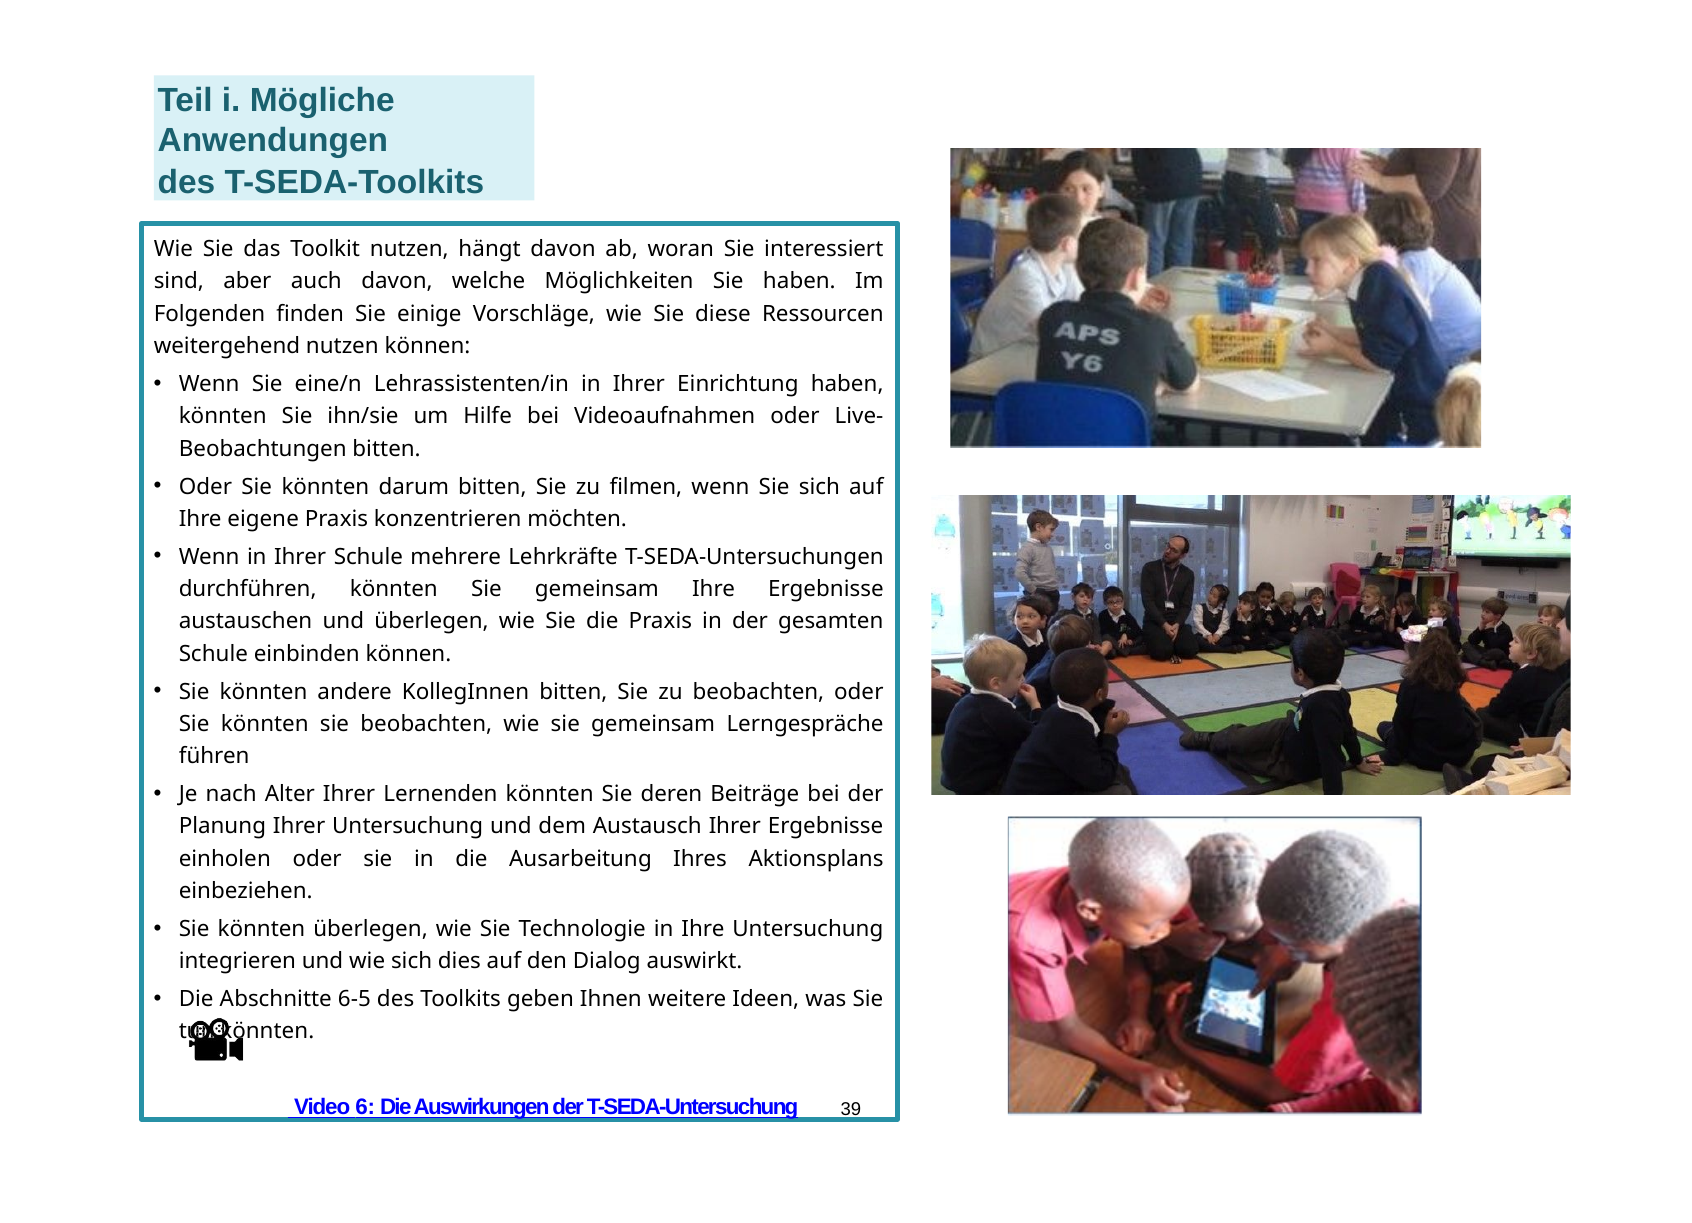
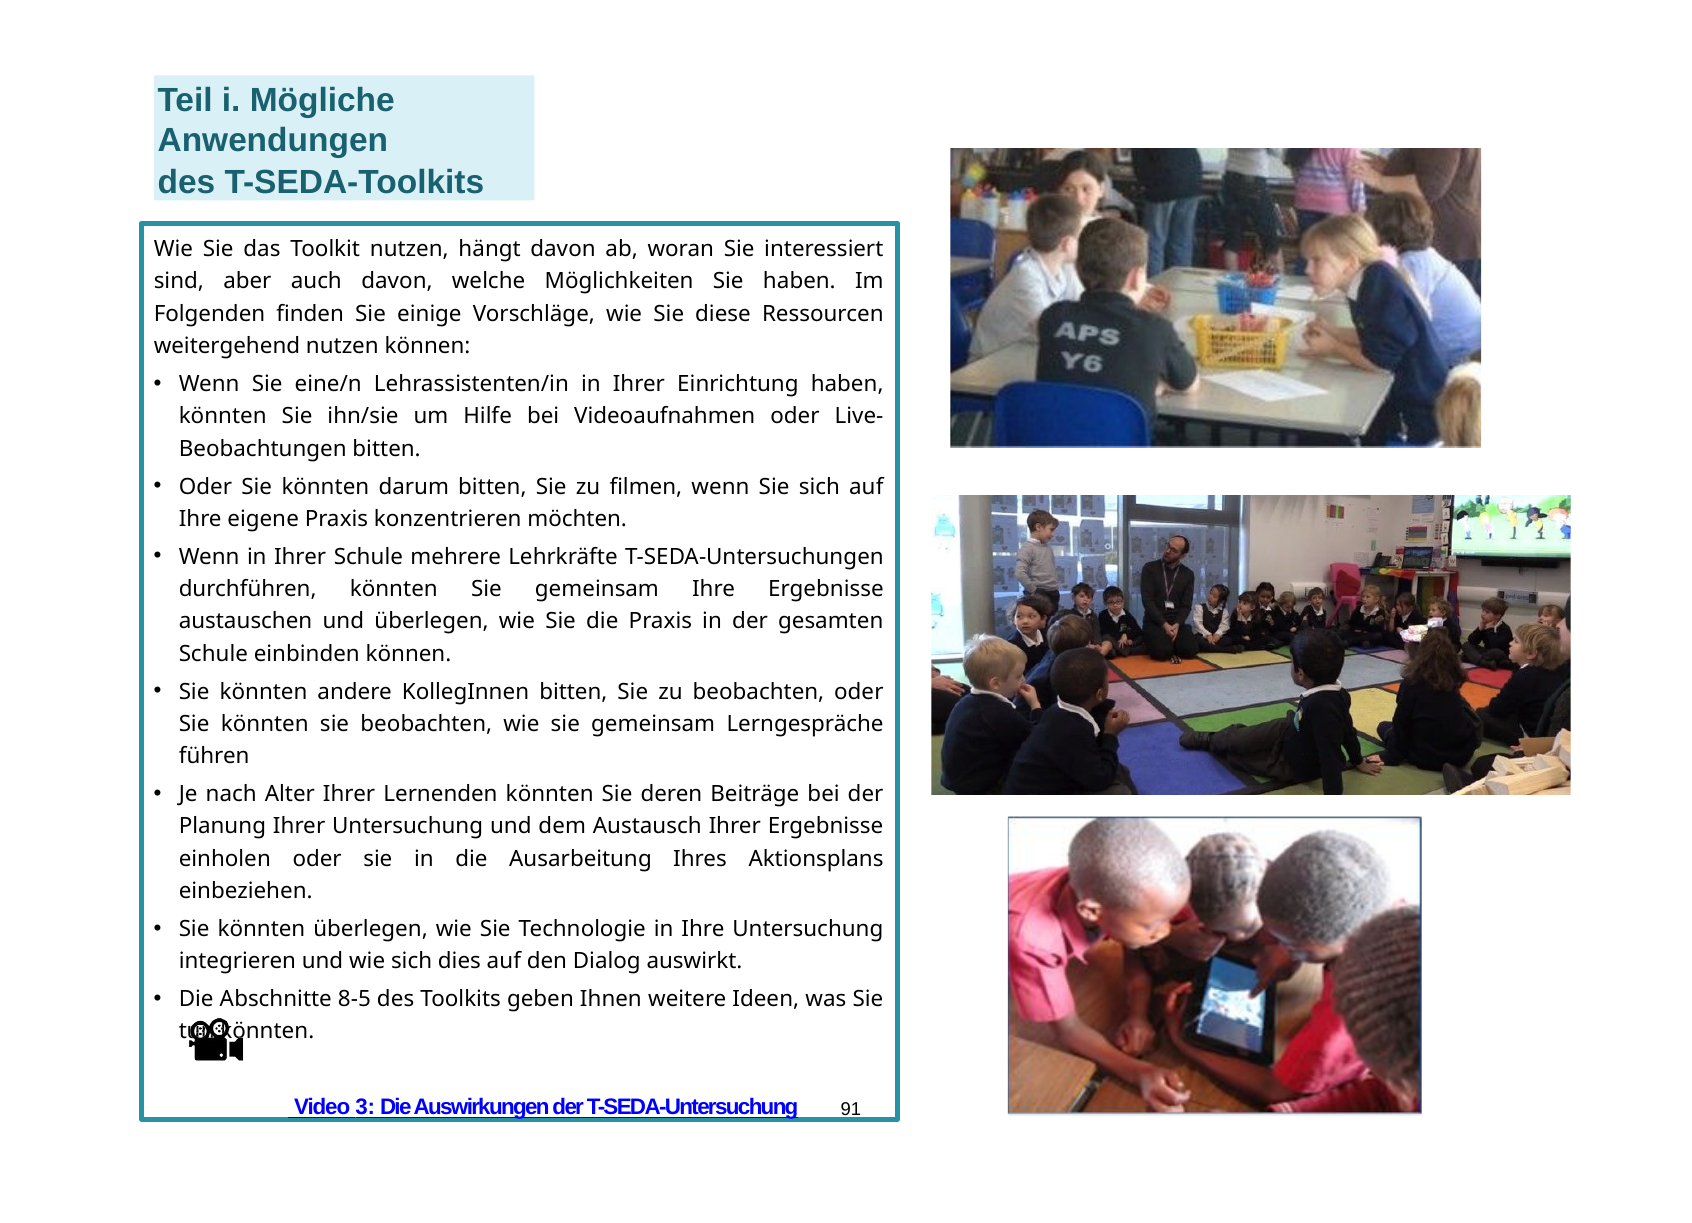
6-5: 6-5 -> 8-5
6: 6 -> 3
39: 39 -> 91
